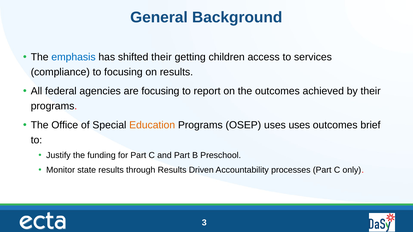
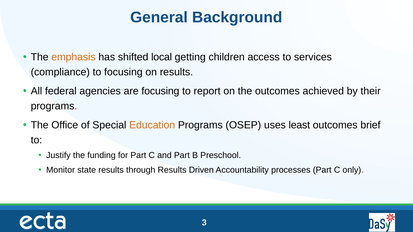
emphasis colour: blue -> orange
shifted their: their -> local
uses uses: uses -> least
